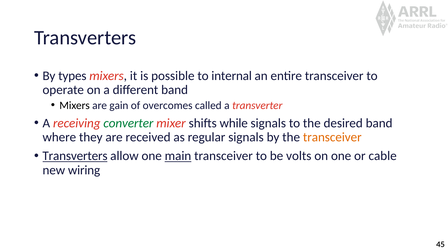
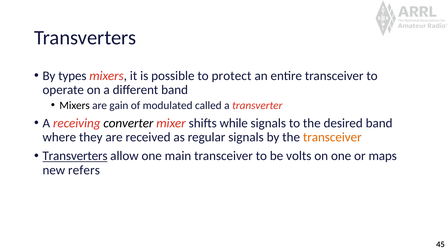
internal: internal -> protect
overcomes: overcomes -> modulated
converter colour: green -> black
main underline: present -> none
cable: cable -> maps
wiring: wiring -> refers
